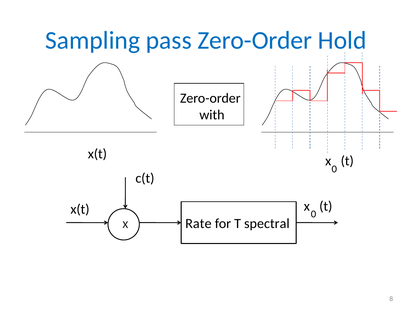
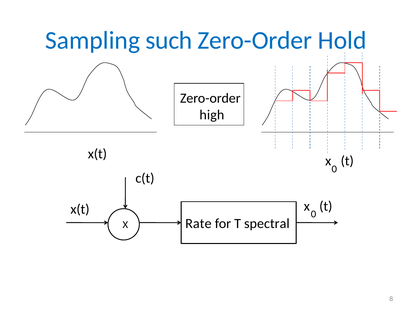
pass: pass -> such
with: with -> high
